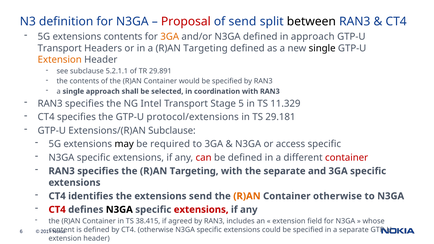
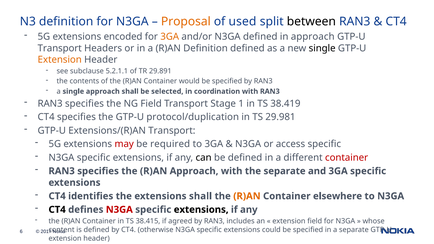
Proposal colour: red -> orange
of send: send -> used
extensions contents: contents -> encoded
a R)AN Targeting: Targeting -> Definition
NG Intel: Intel -> Field
5: 5 -> 1
11.329: 11.329 -> 38.419
protocol/extensions: protocol/extensions -> protocol/duplication
29.181: 29.181 -> 29.981
Extensions/(R)AN Subclause: Subclause -> Transport
may colour: black -> red
can colour: red -> black
the R)AN Targeting: Targeting -> Approach
extensions send: send -> shall
Container otherwise: otherwise -> elsewhere
CT4 at (57, 210) colour: red -> black
N3GA at (119, 210) colour: black -> red
extensions at (201, 210) colour: red -> black
